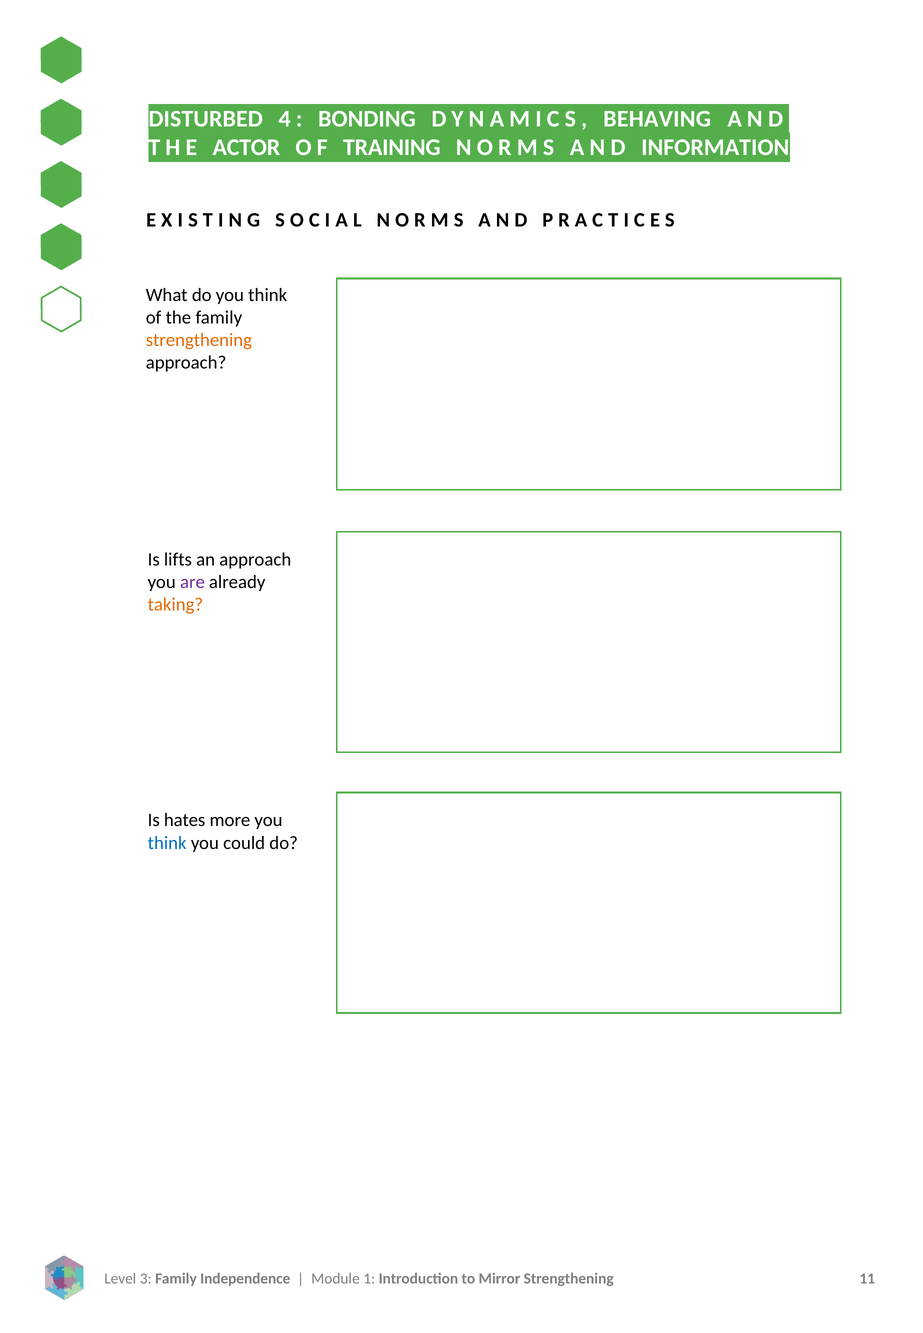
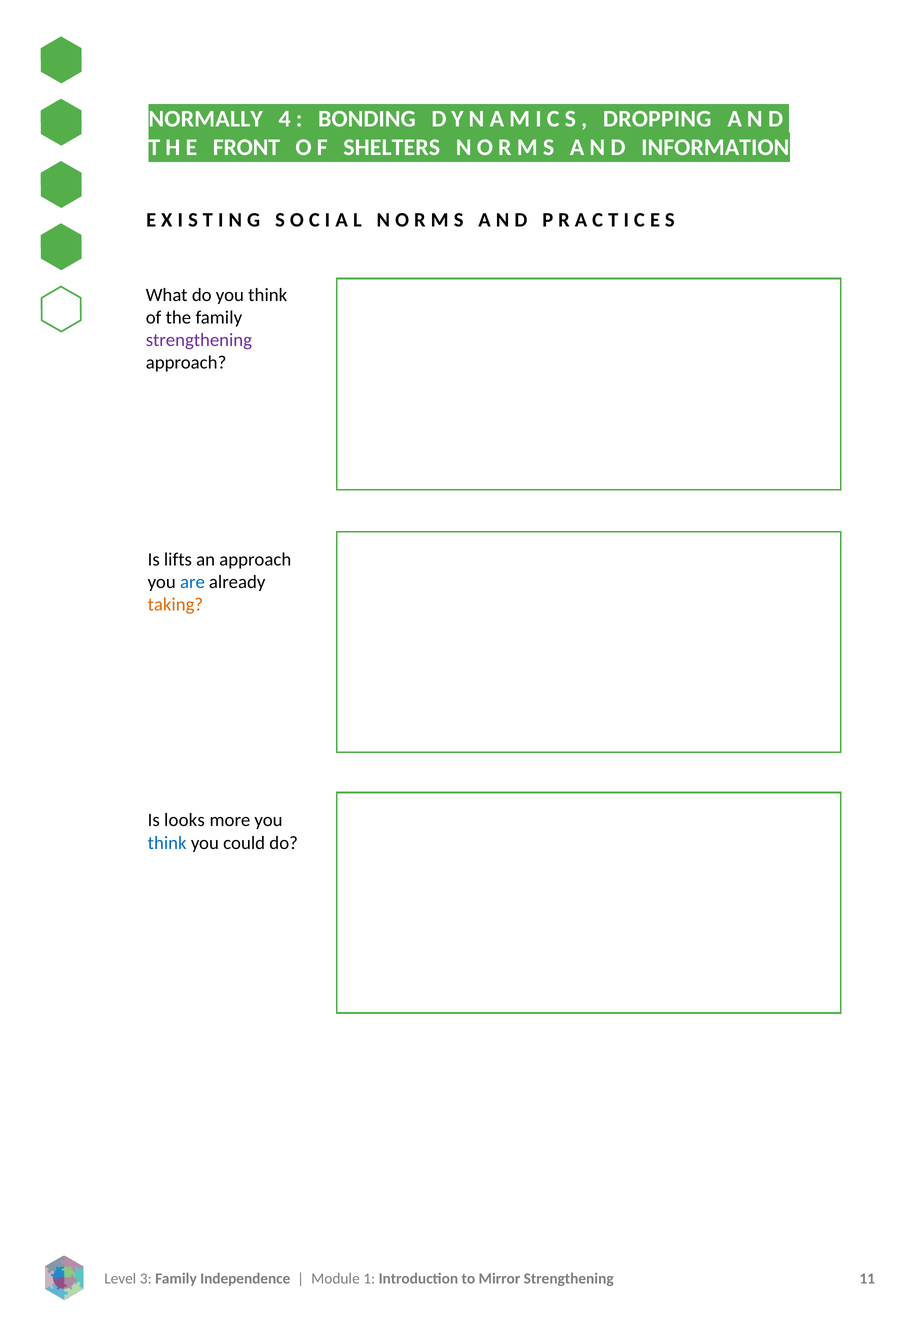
DISTURBED: DISTURBED -> NORMALLY
BEHAVING: BEHAVING -> DROPPING
ACTOR: ACTOR -> FRONT
TRAINING: TRAINING -> SHELTERS
strengthening at (199, 340) colour: orange -> purple
are colour: purple -> blue
hates: hates -> looks
